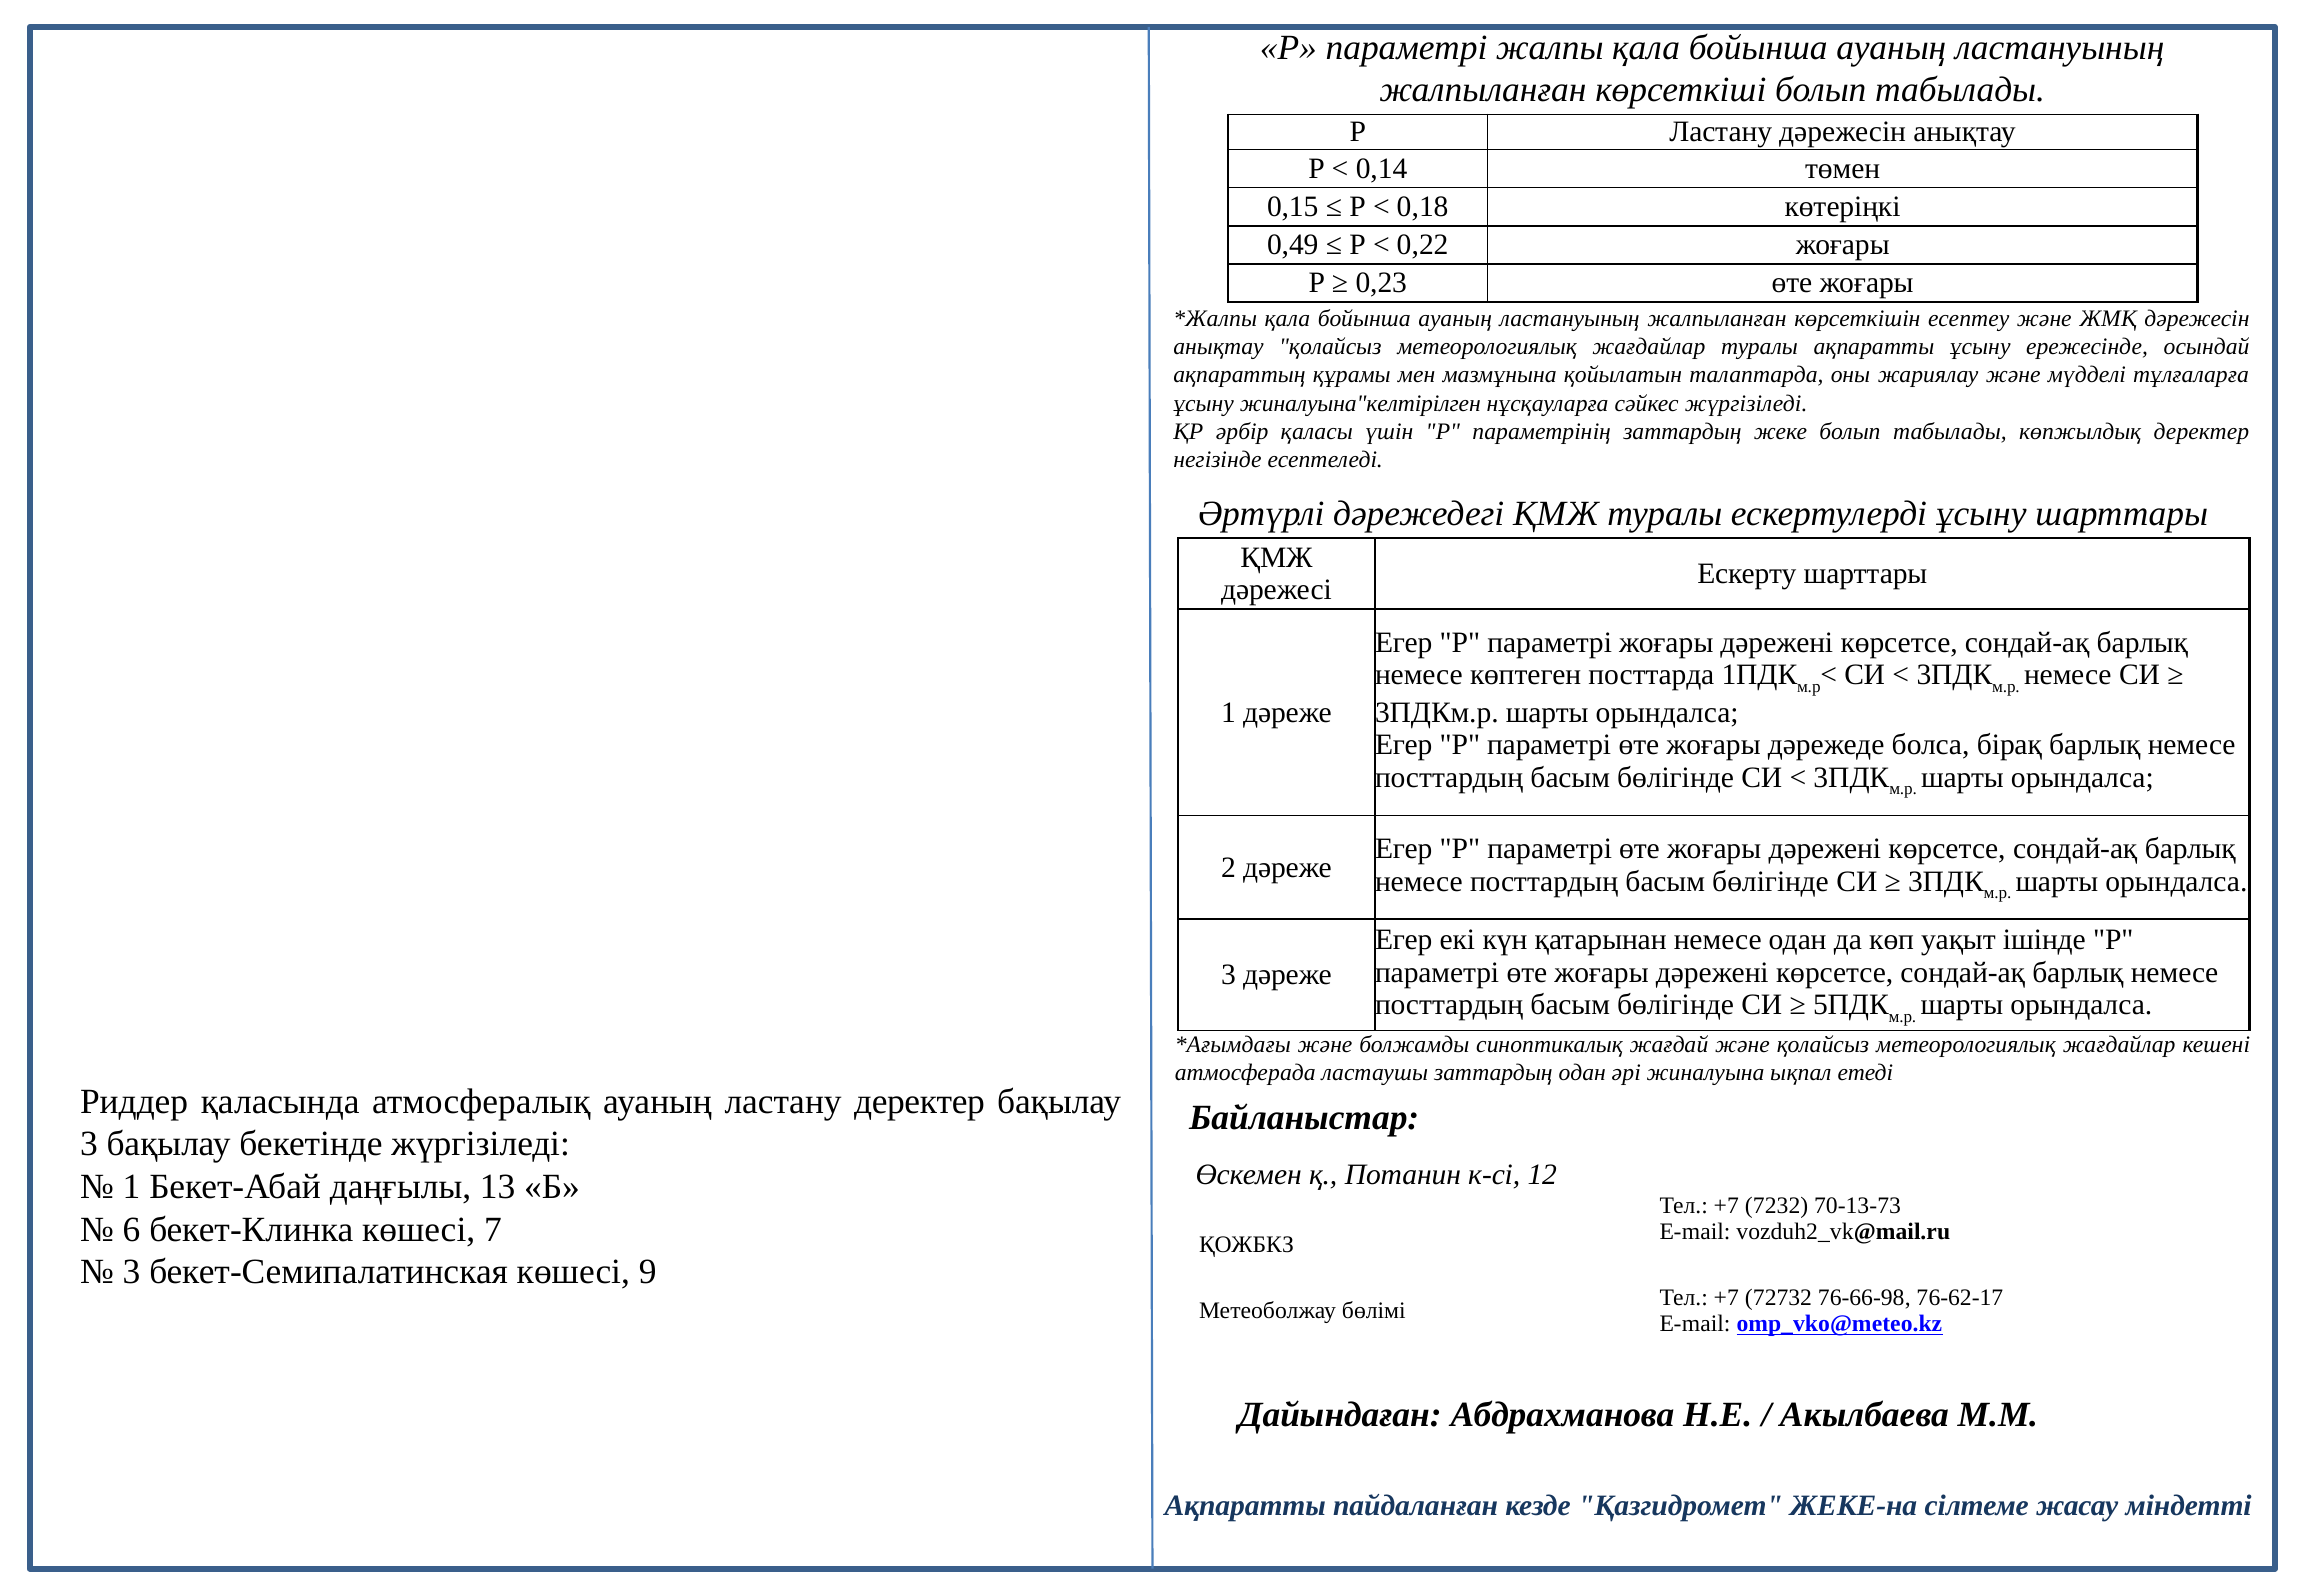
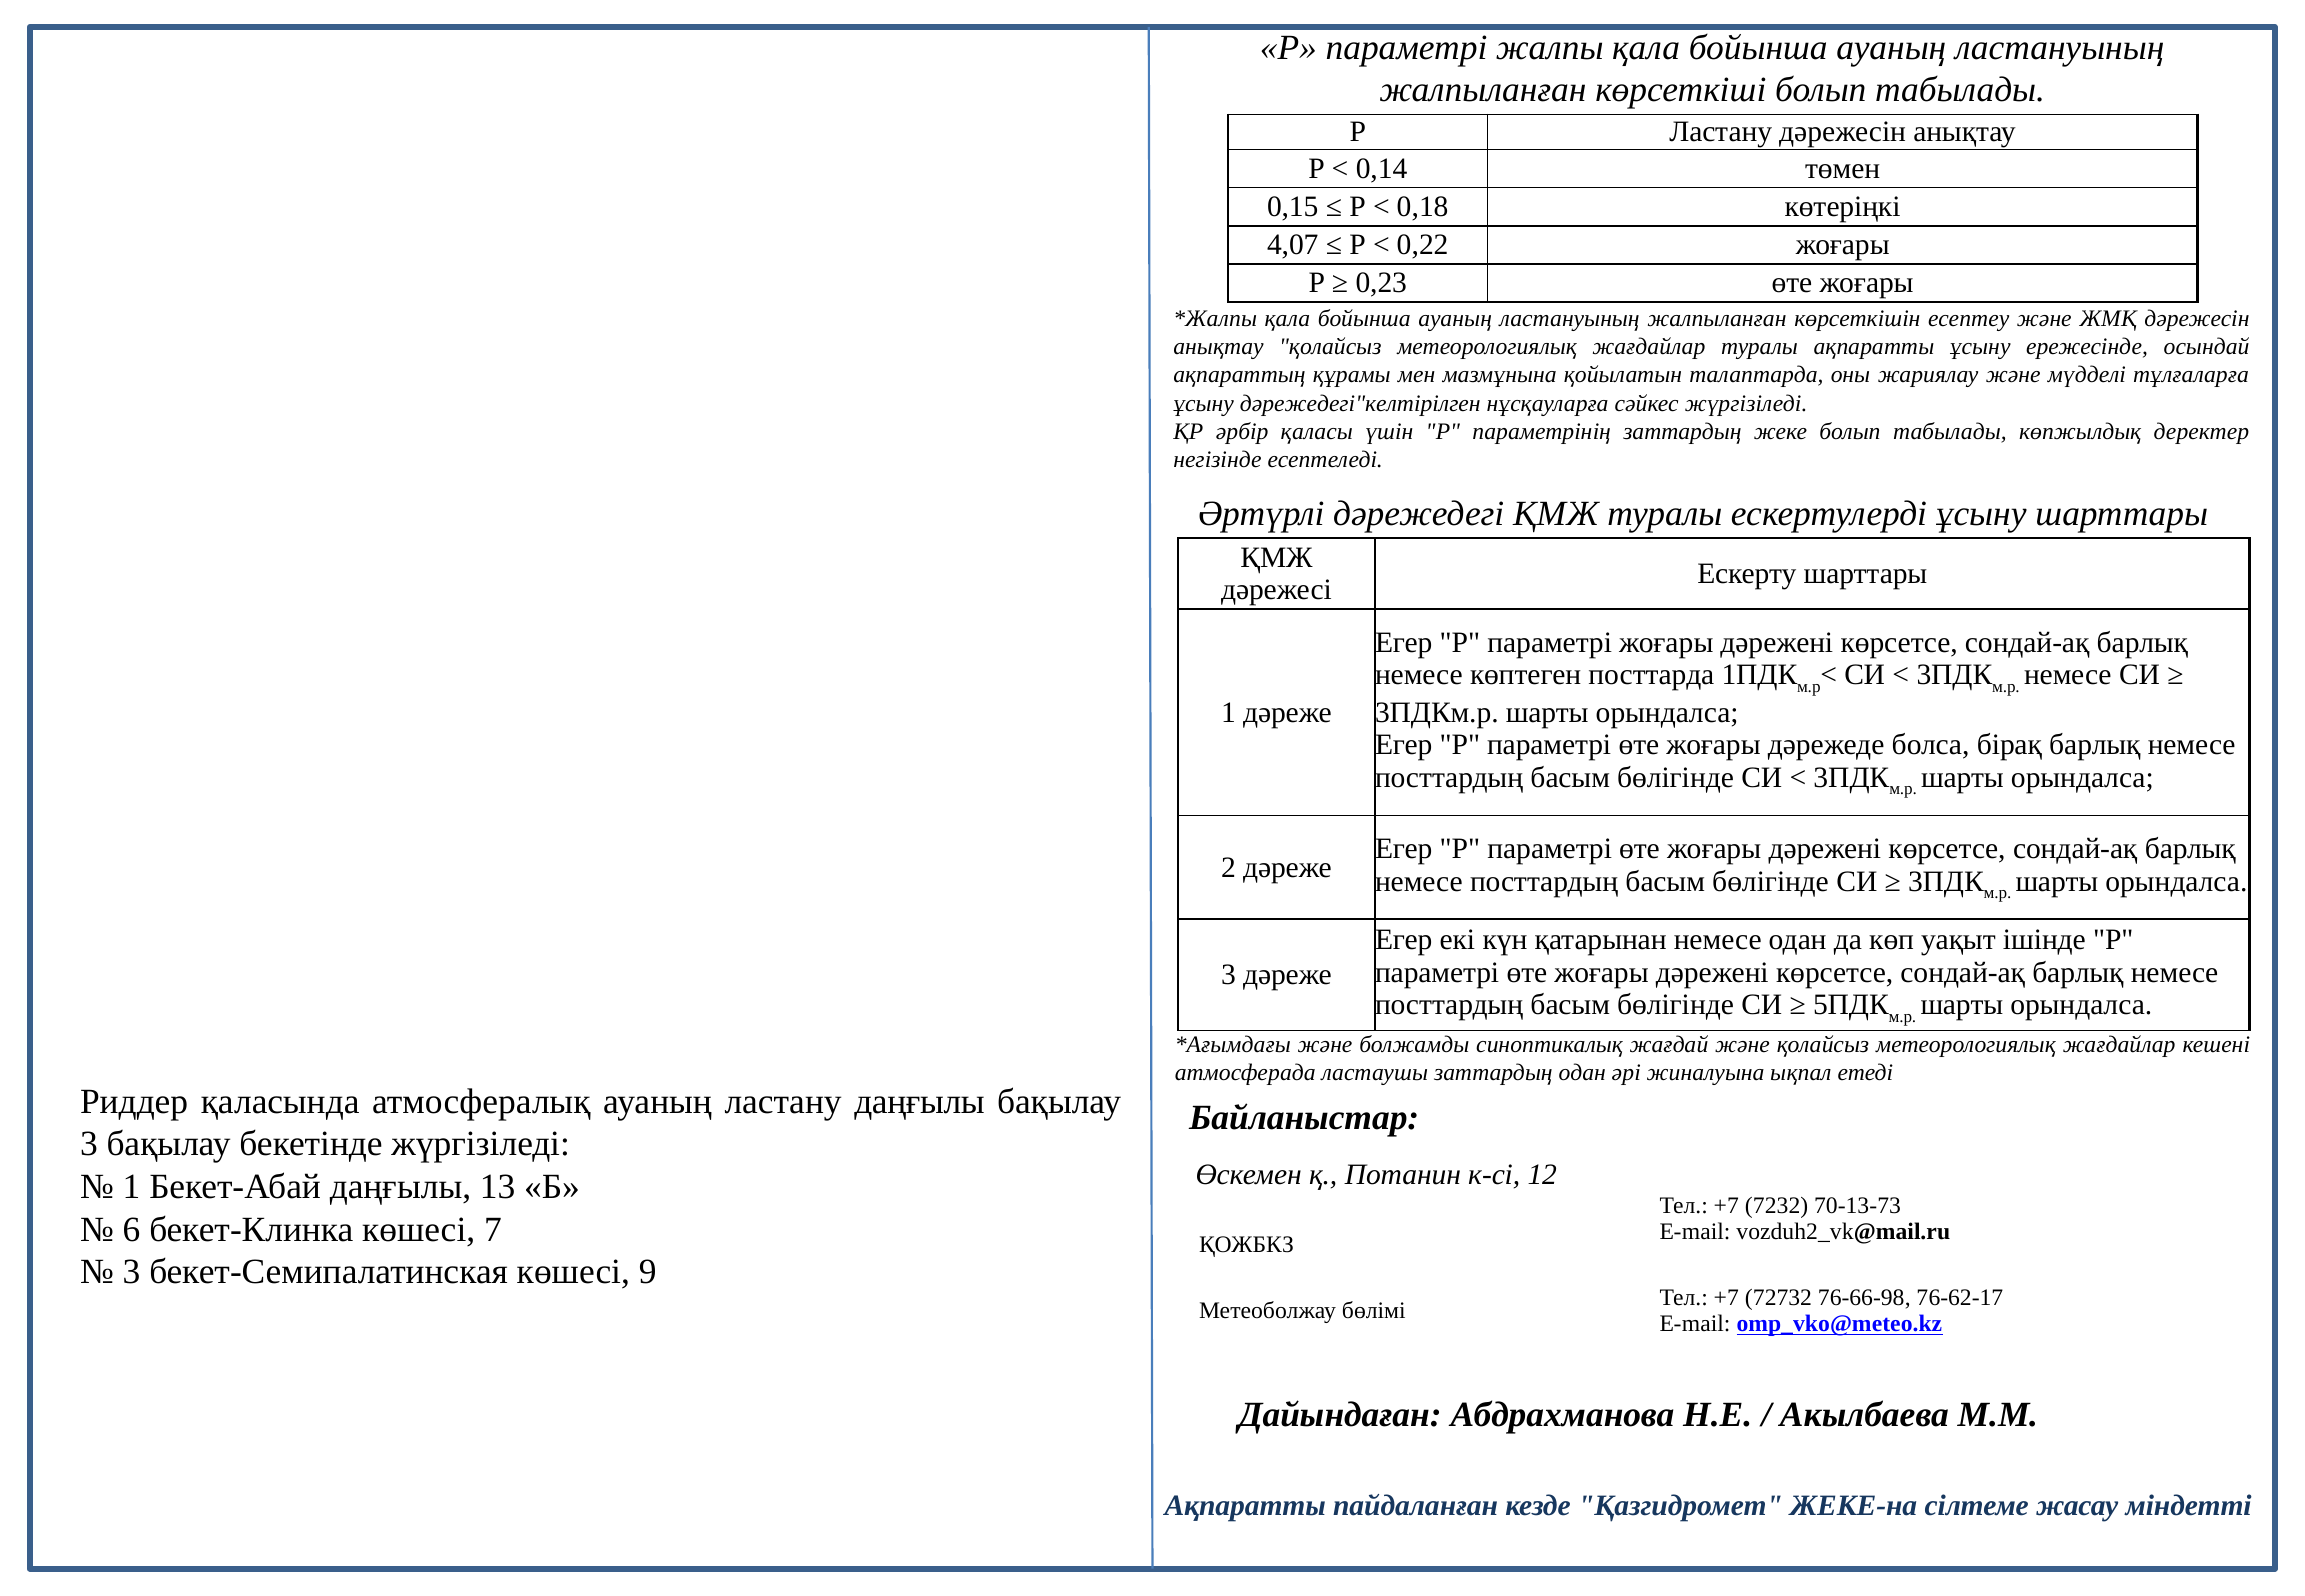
0,49: 0,49 -> 4,07
жиналуына"келтірілген: жиналуына"келтірілген -> дәрежедегі"келтірілген
ластану деректер: деректер -> даңғылы
